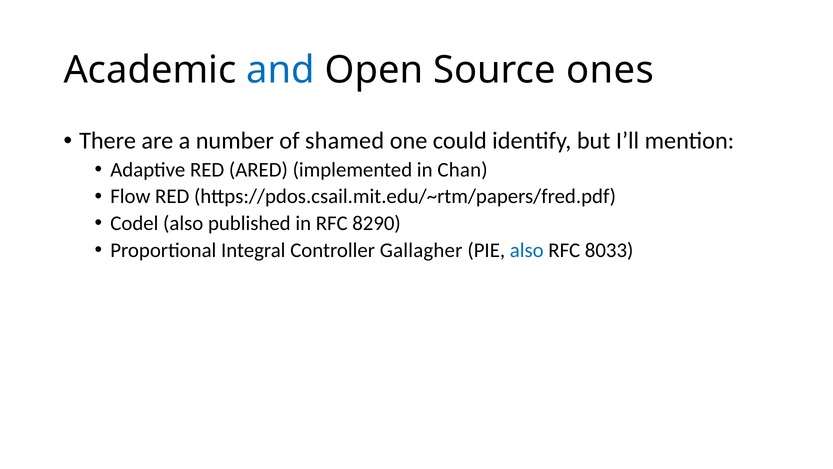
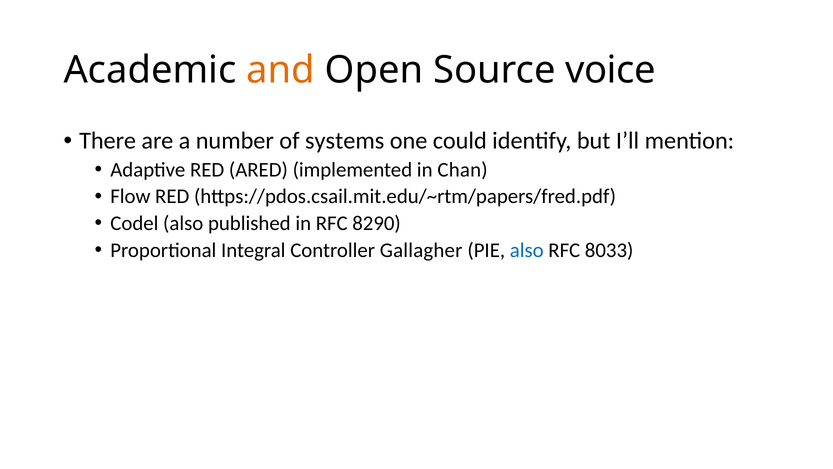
and colour: blue -> orange
ones: ones -> voice
shamed: shamed -> systems
